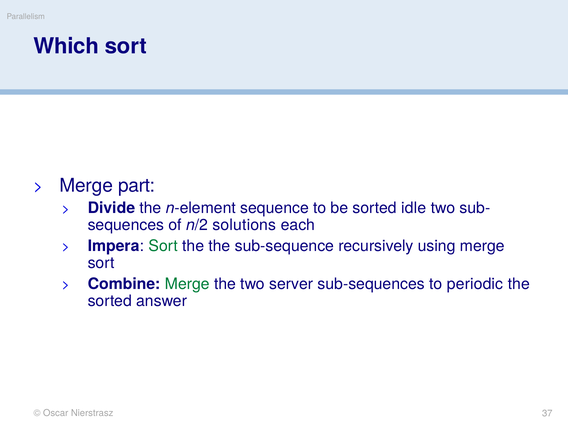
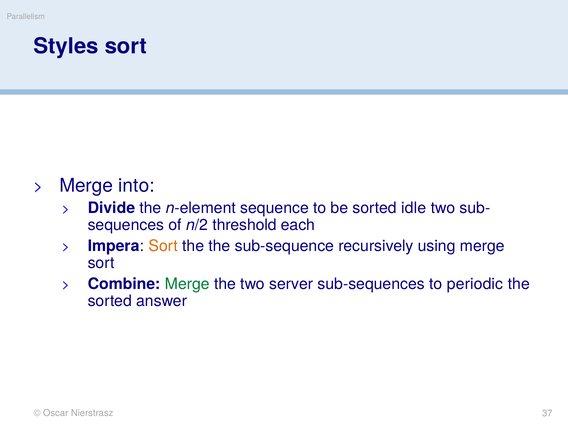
Which: Which -> Styles
part: part -> into
solutions: solutions -> threshold
Sort at (163, 246) colour: green -> orange
